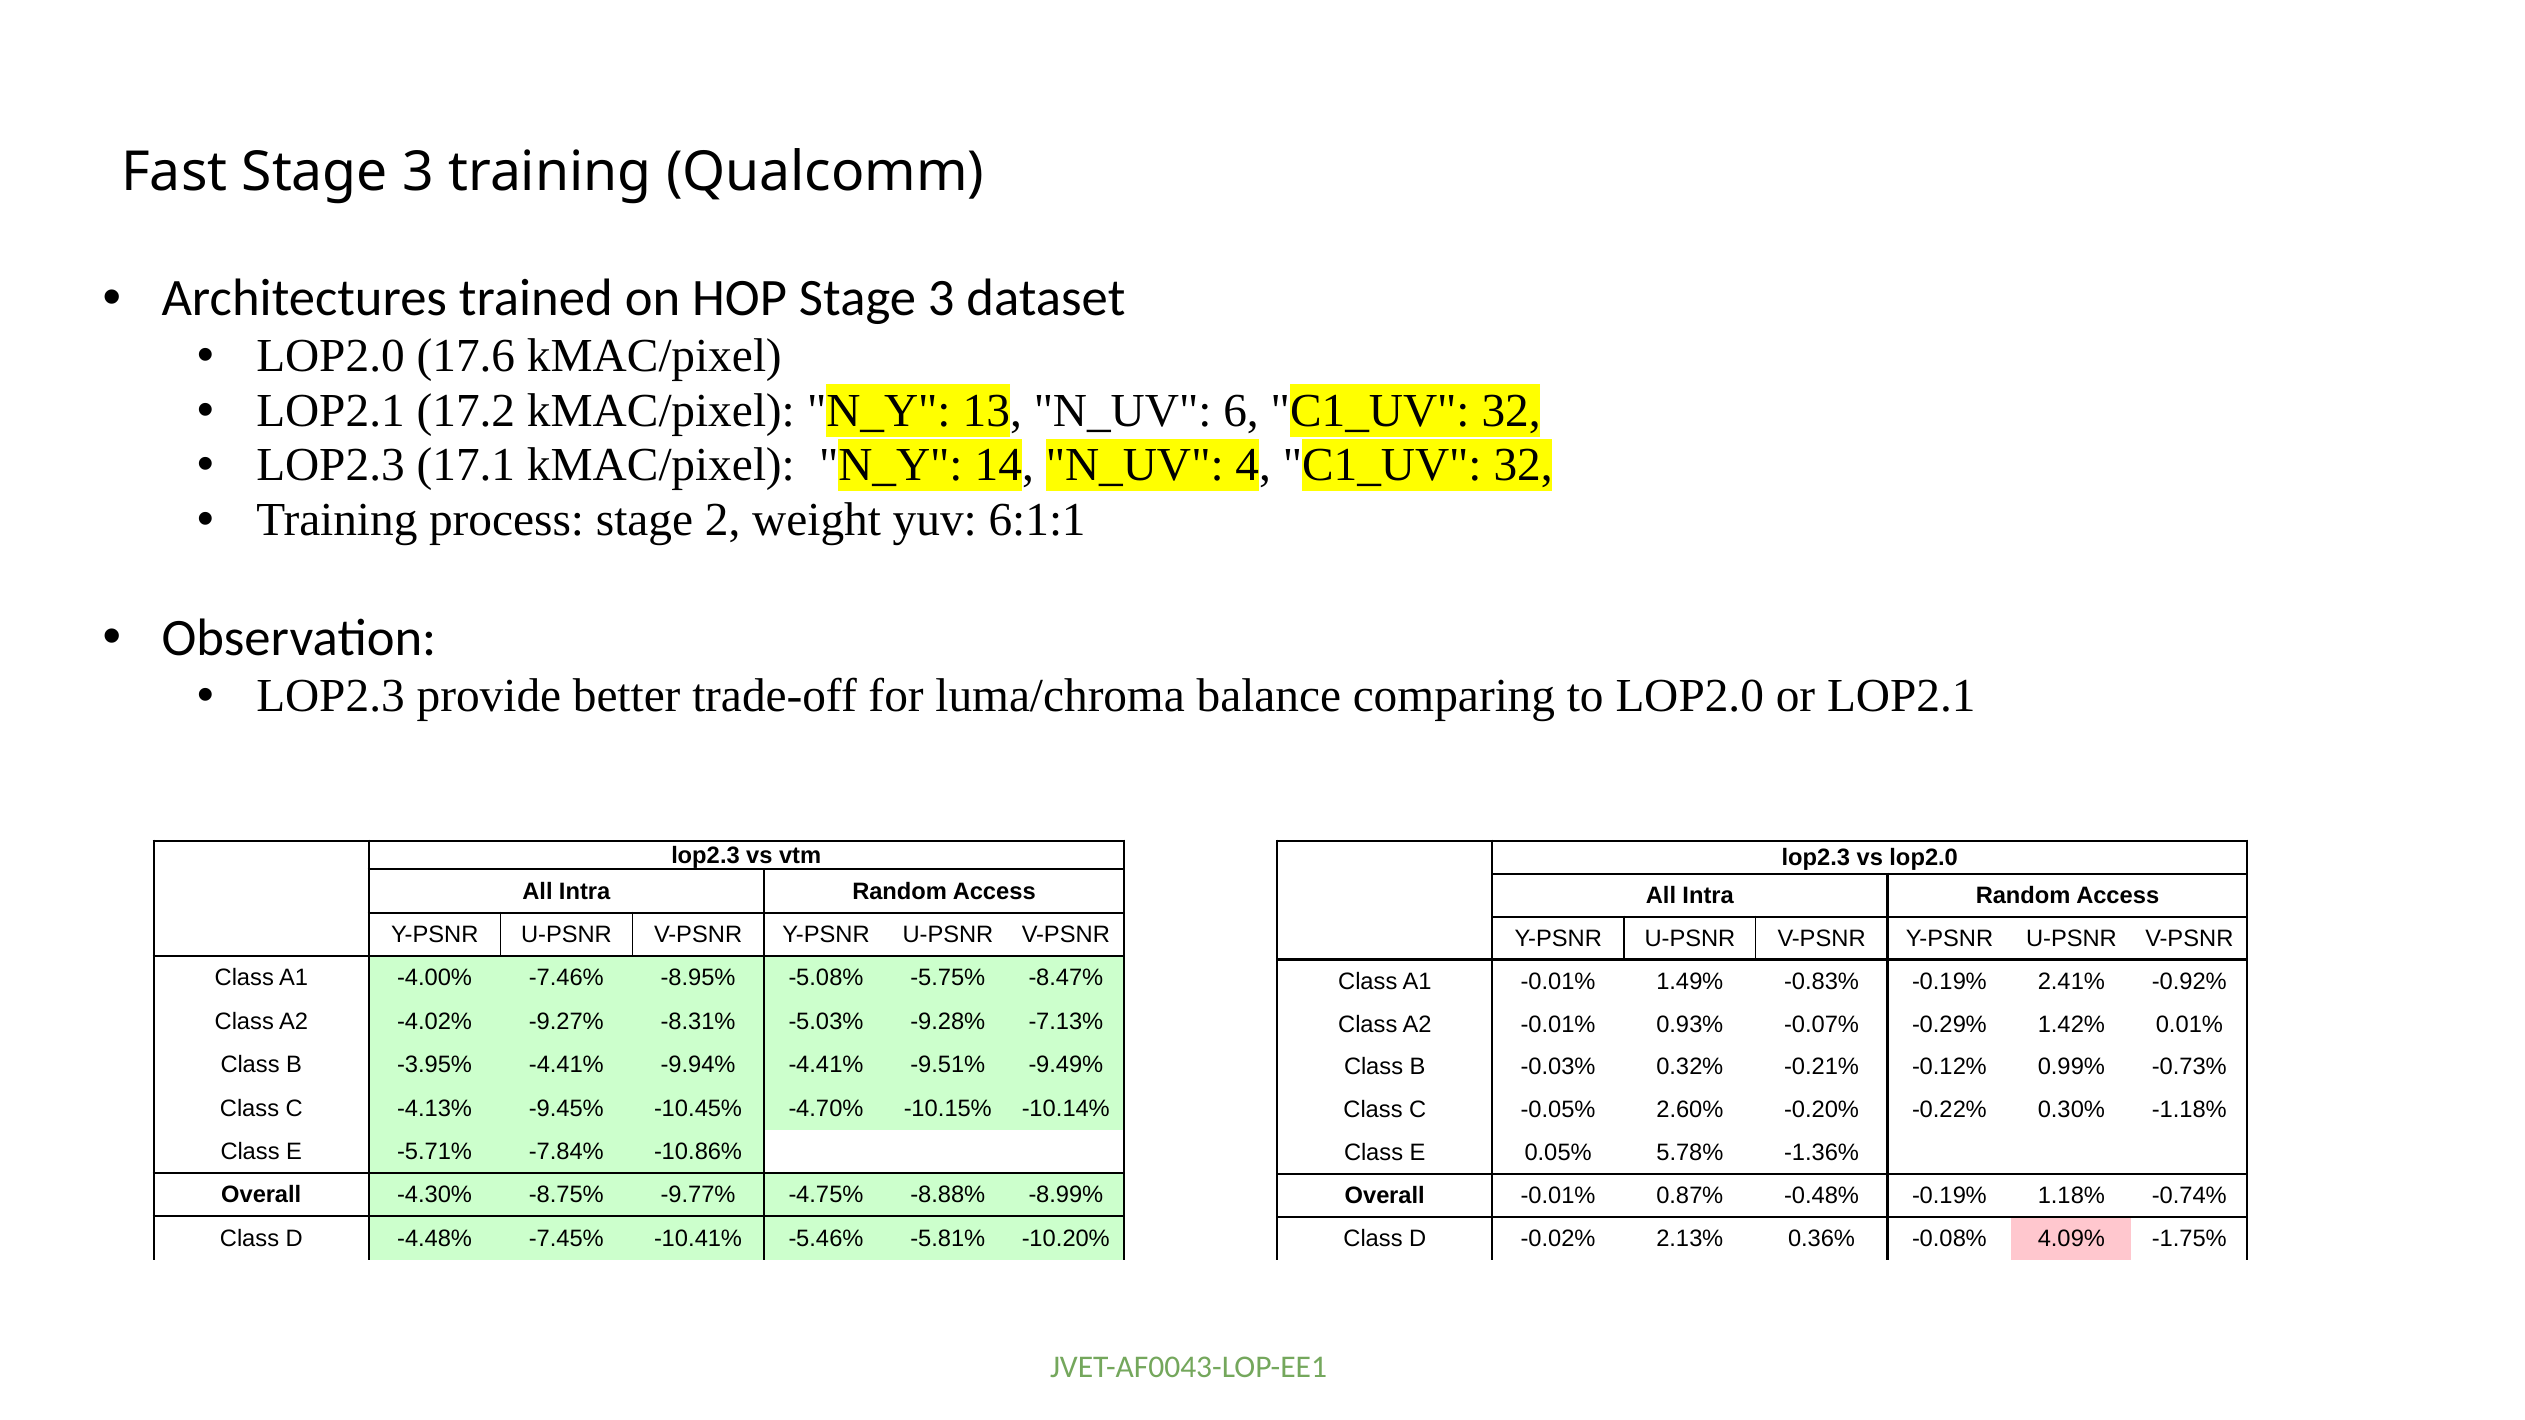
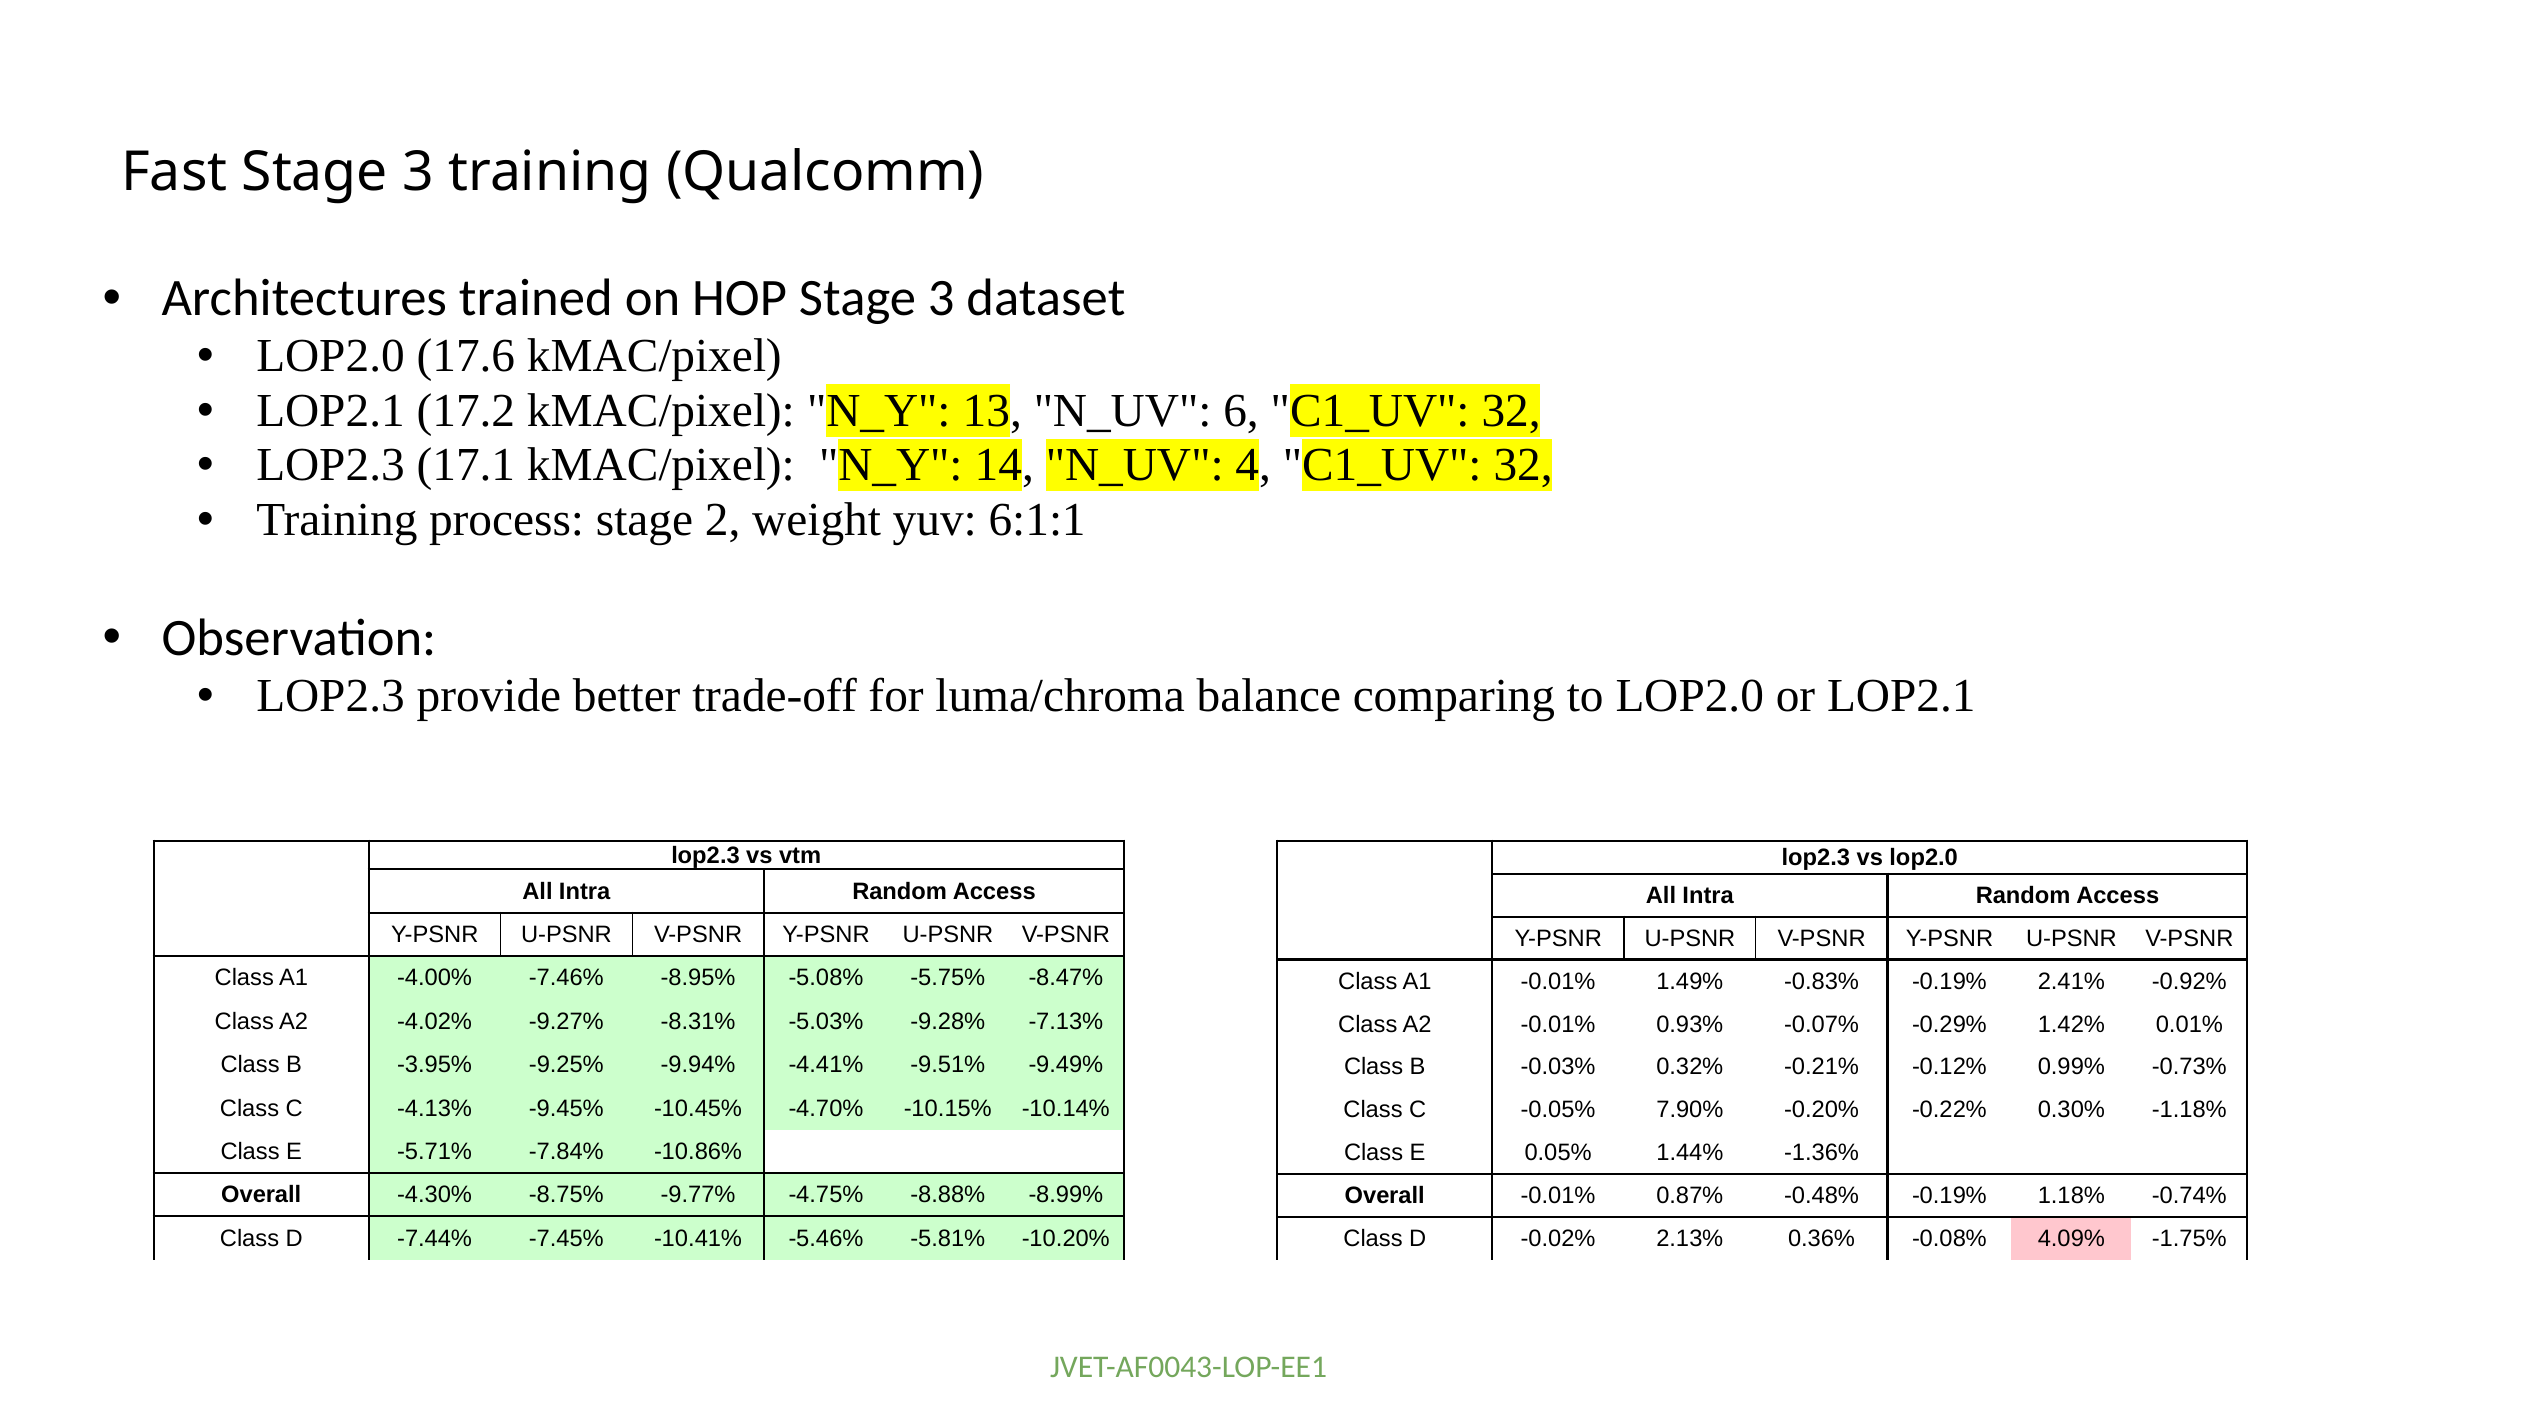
-3.95% -4.41%: -4.41% -> -9.25%
2.60%: 2.60% -> 7.90%
5.78%: 5.78% -> 1.44%
-4.48%: -4.48% -> -7.44%
